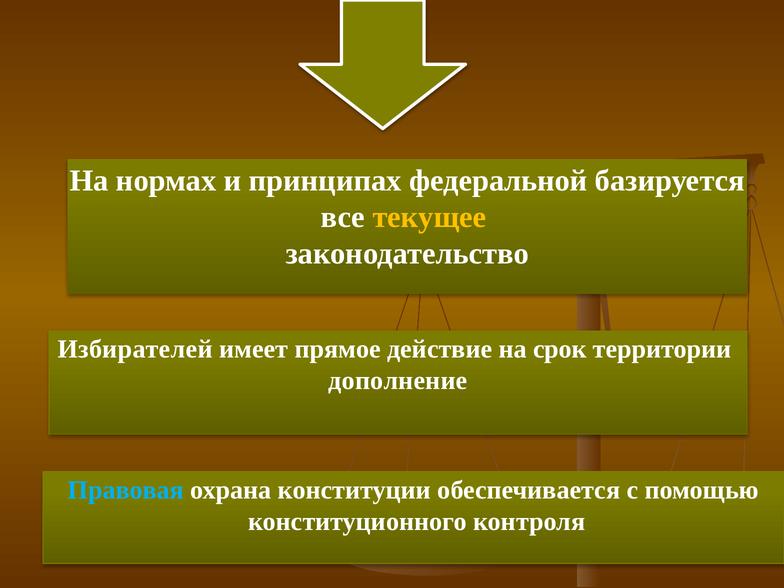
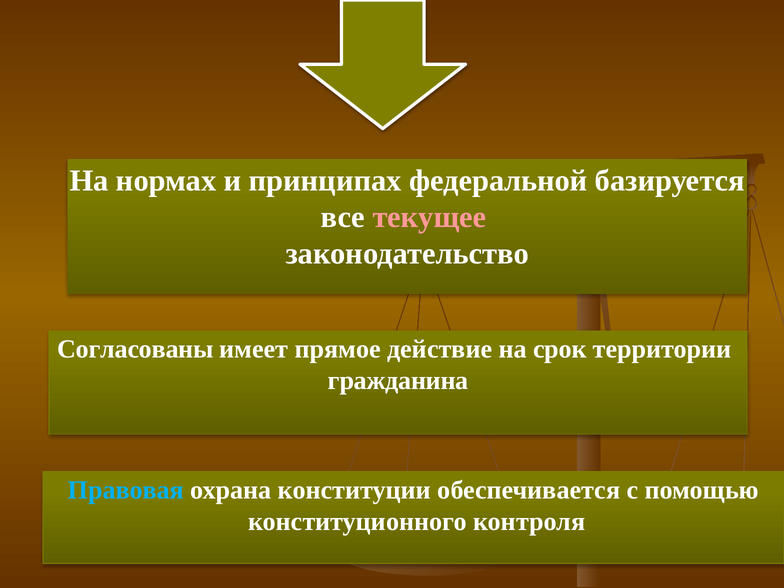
текущее colour: yellow -> pink
Избирателей: Избирателей -> Согласованы
дополнение: дополнение -> гражданина
